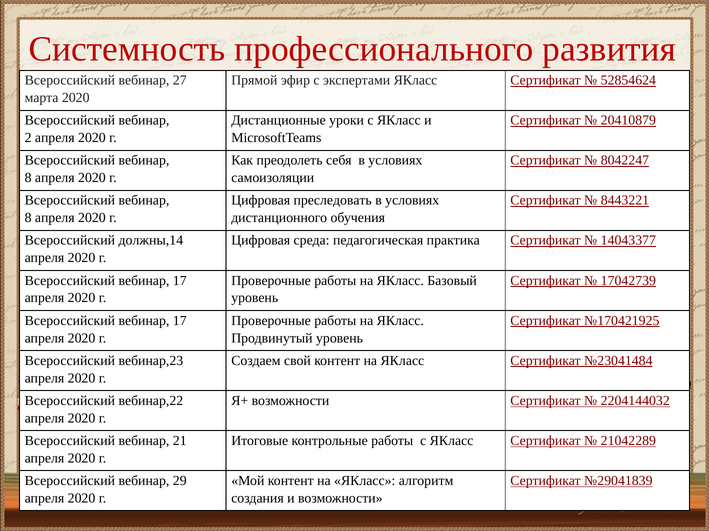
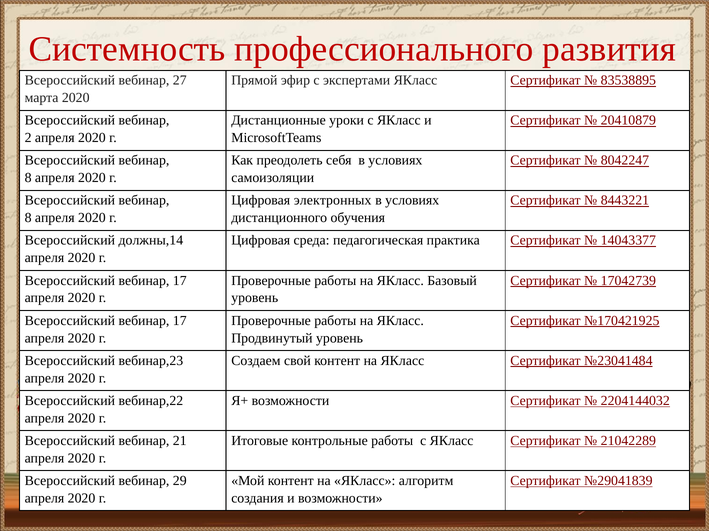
52854624: 52854624 -> 83538895
преследовать: преследовать -> электронных
